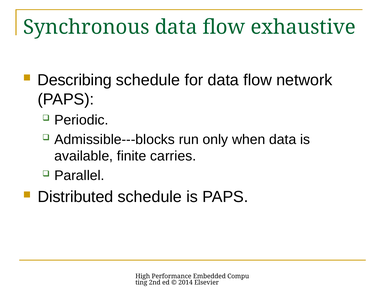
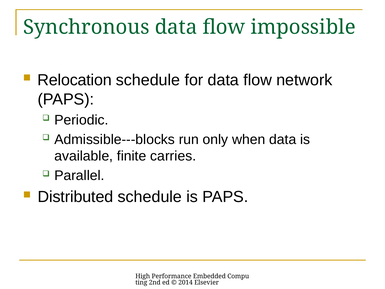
exhaustive: exhaustive -> impossible
Describing: Describing -> Relocation
